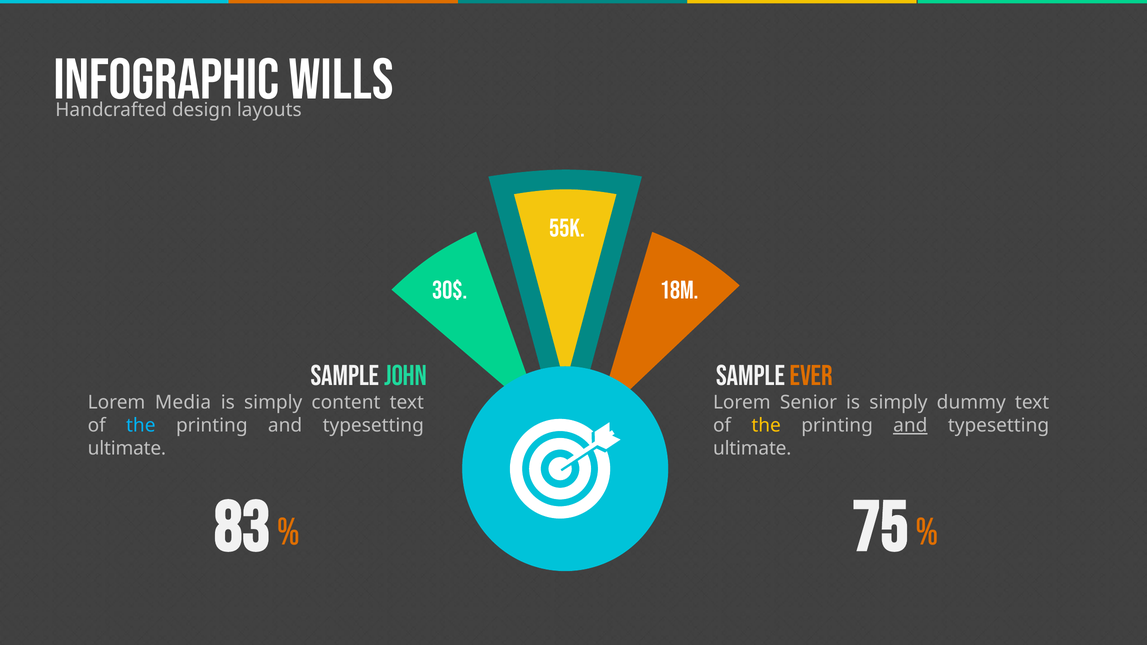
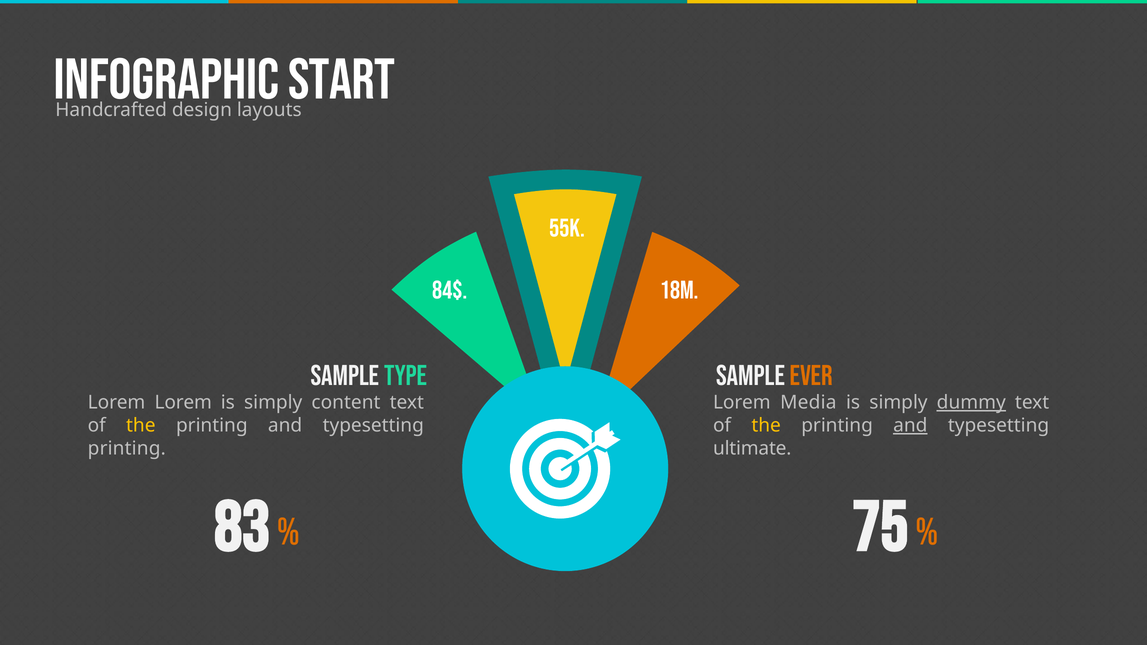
WILLS: WILLS -> START
30$: 30$ -> 84$
JOHN: JOHN -> TYPE
Lorem Media: Media -> Lorem
Senior: Senior -> Media
dummy underline: none -> present
the at (141, 426) colour: light blue -> yellow
ultimate at (127, 449): ultimate -> printing
